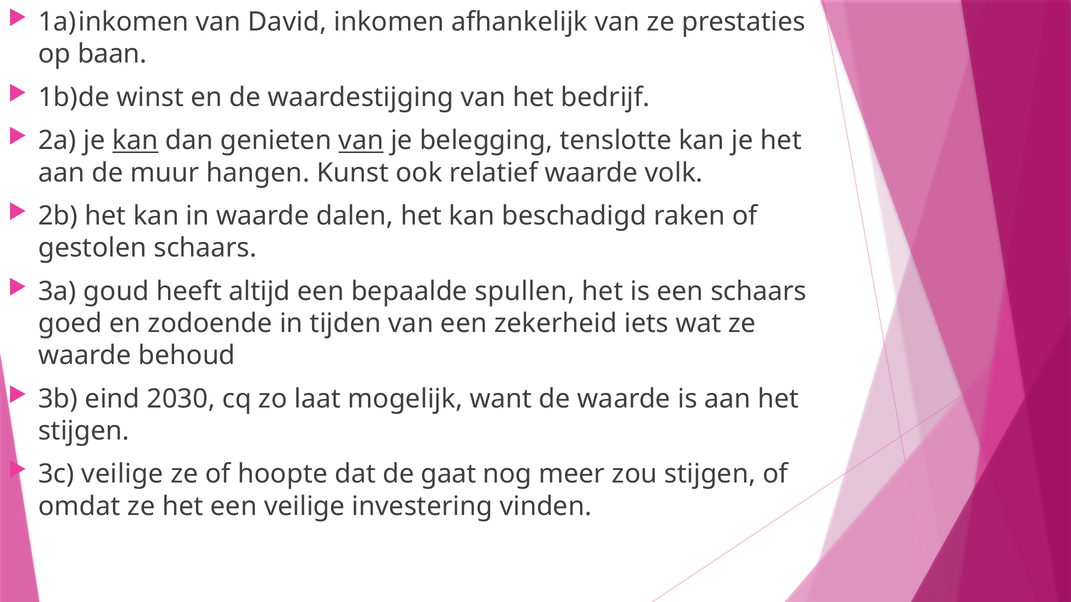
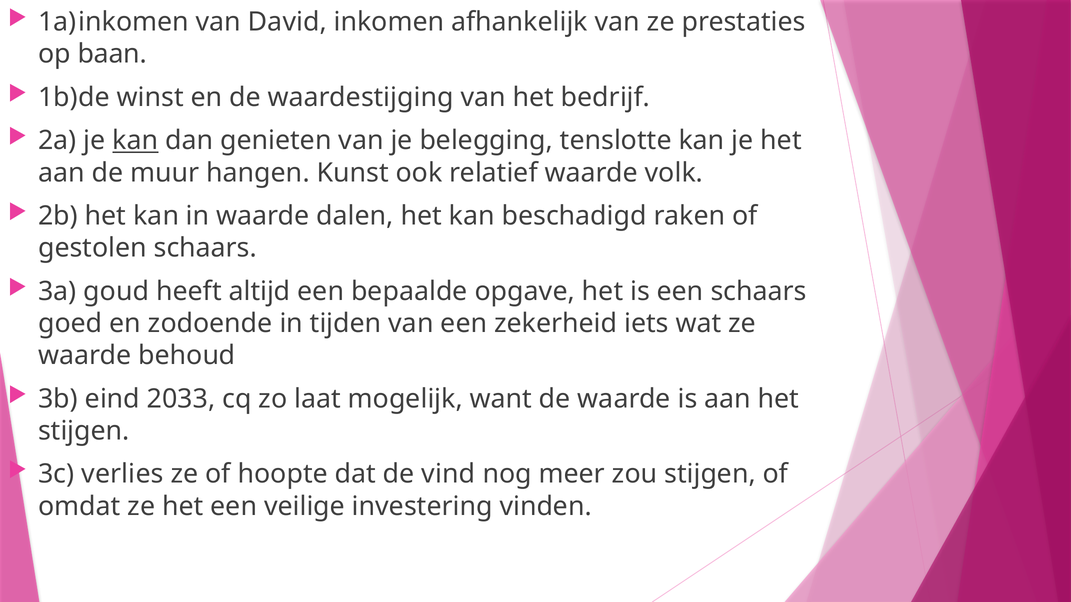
van at (361, 141) underline: present -> none
spullen: spullen -> opgave
2030: 2030 -> 2033
3c veilige: veilige -> verlies
gaat: gaat -> vind
